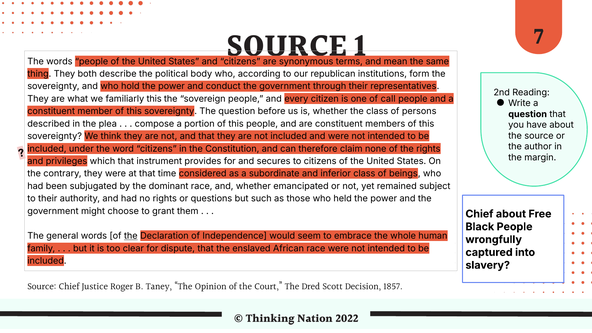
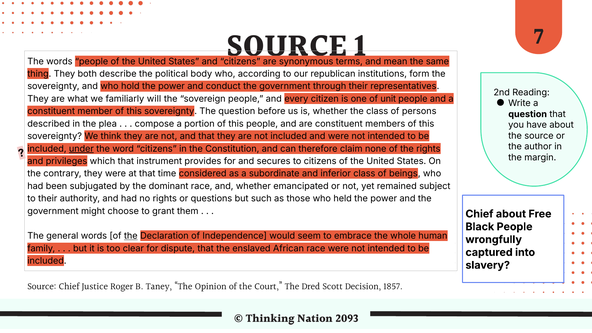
familiarly this: this -> will
call: call -> unit
under underline: none -> present
2022: 2022 -> 2093
